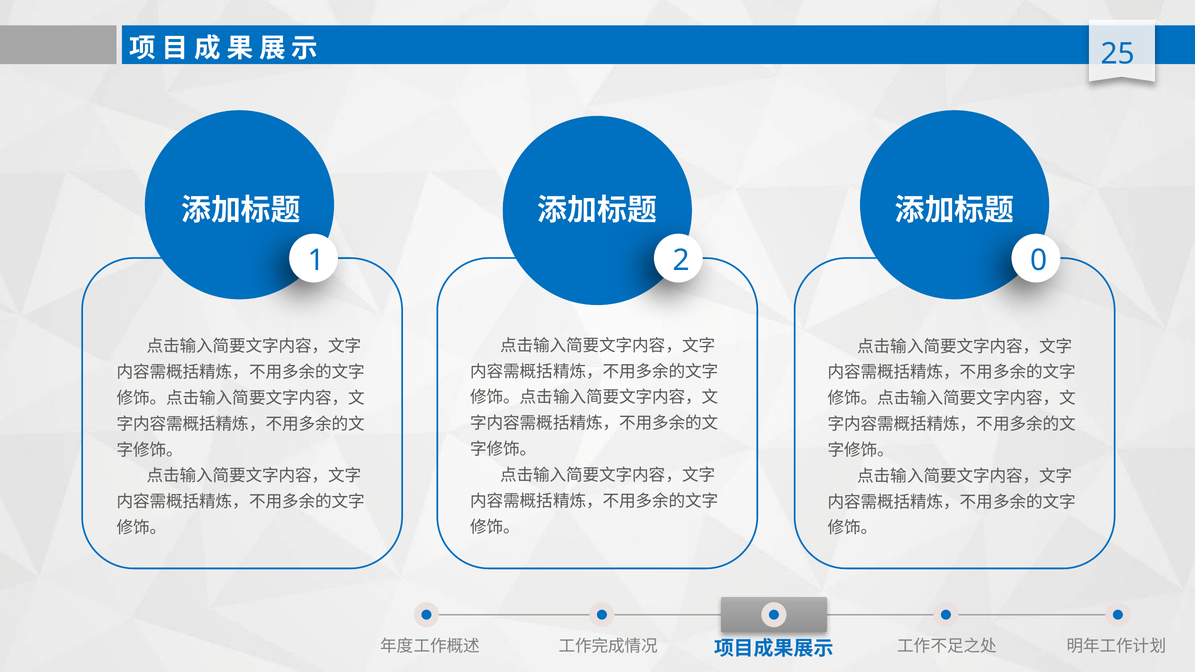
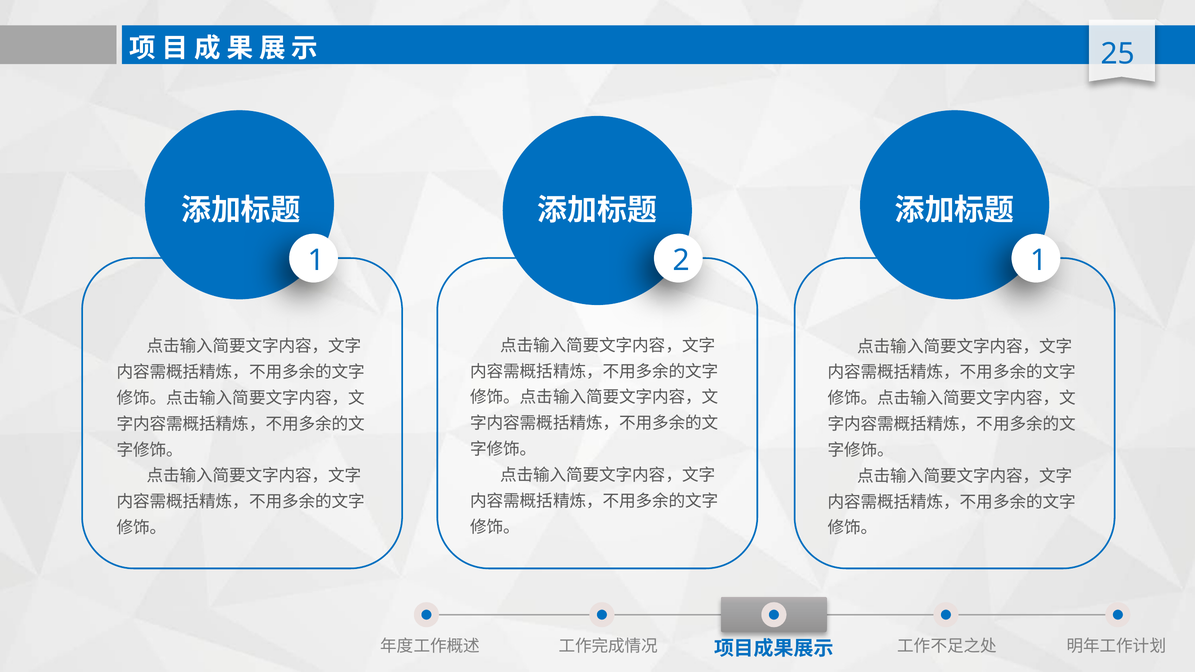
2 0: 0 -> 1
